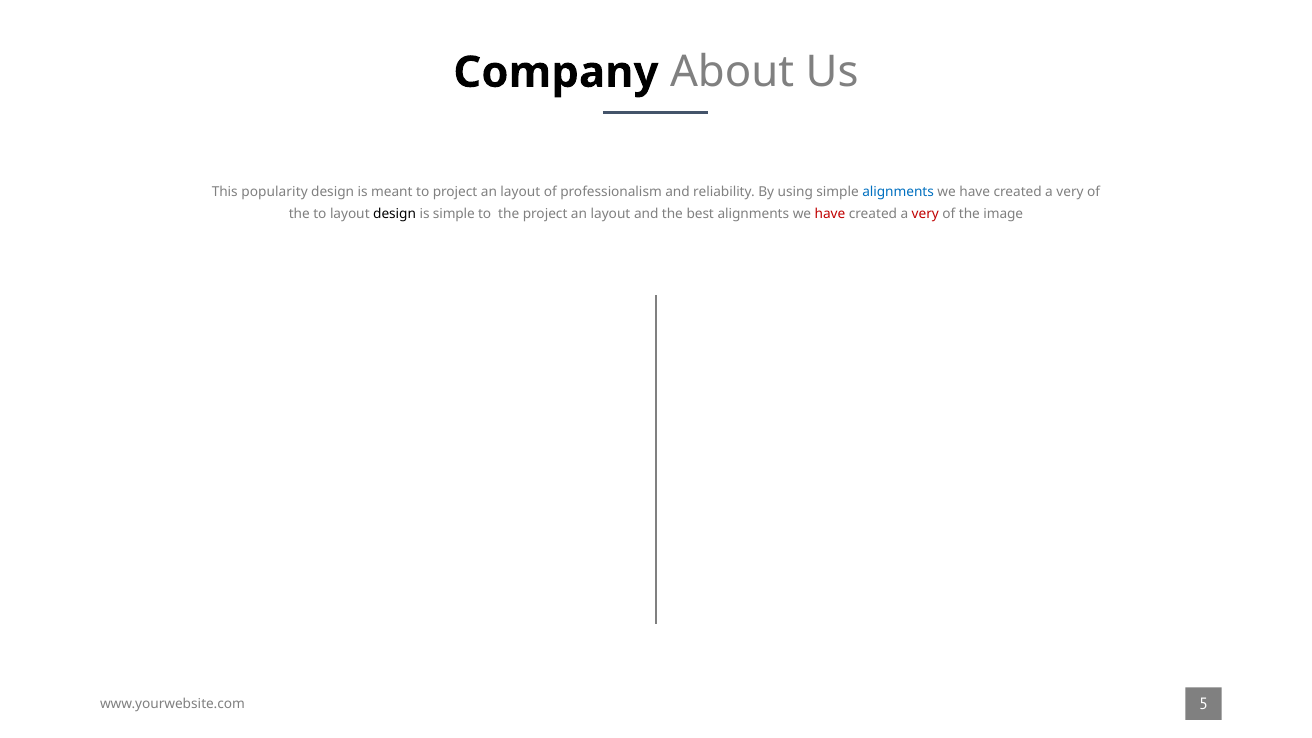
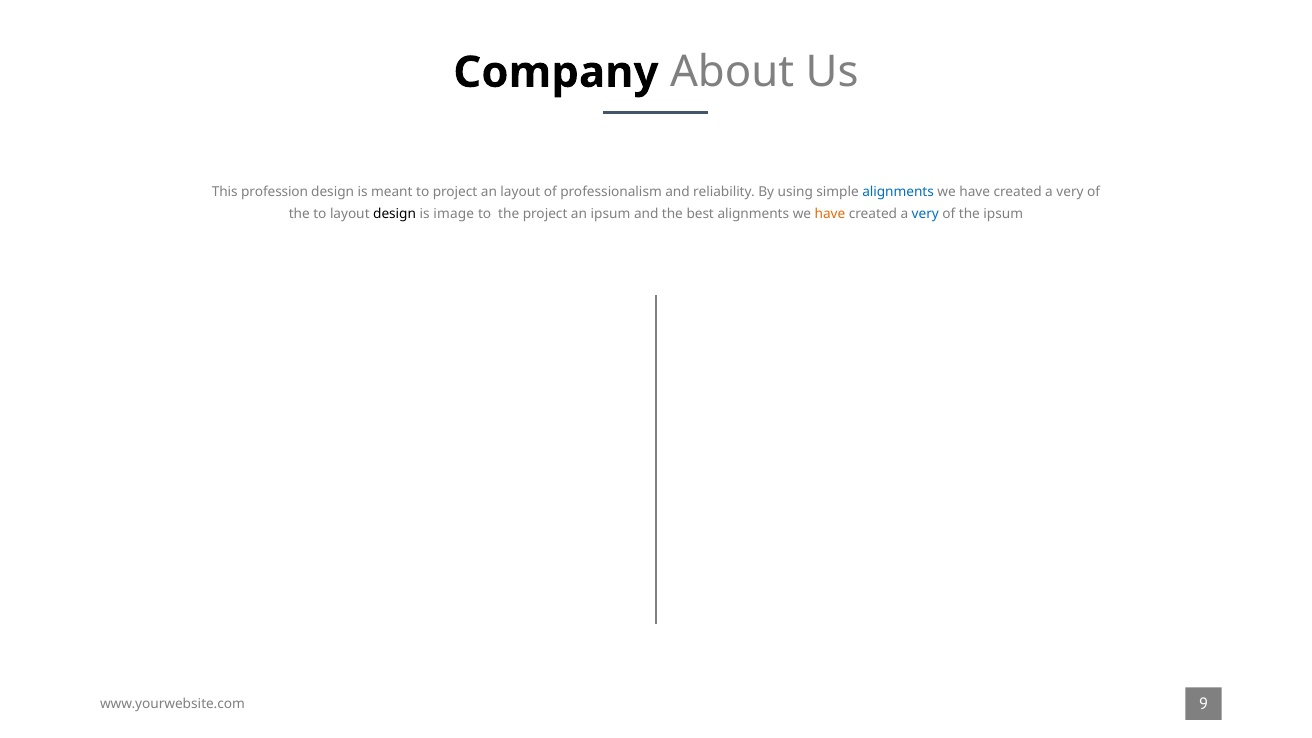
popularity: popularity -> profession
is simple: simple -> image
the project an layout: layout -> ipsum
have at (830, 214) colour: red -> orange
very at (925, 214) colour: red -> blue
the image: image -> ipsum
5: 5 -> 9
